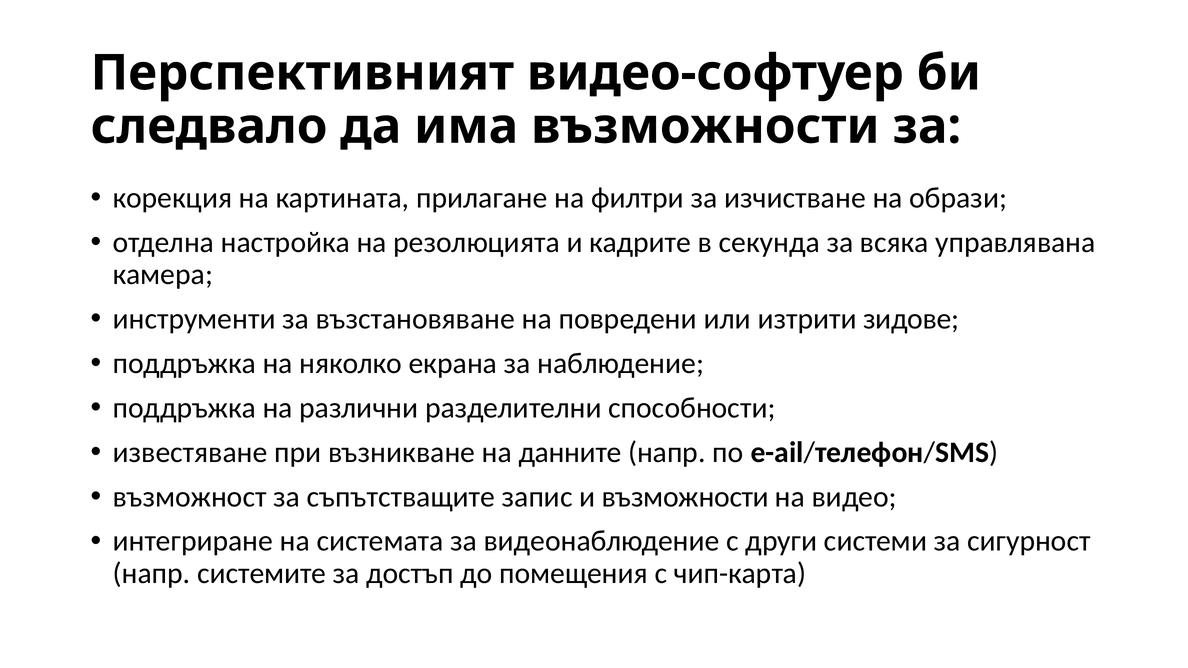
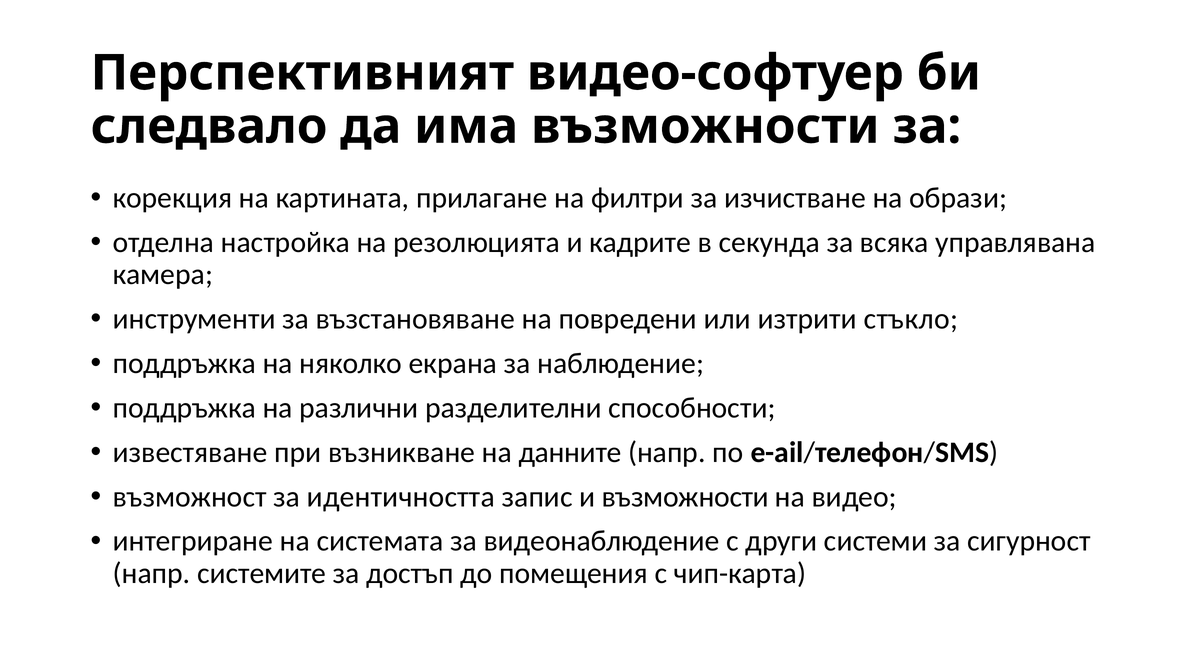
зидове: зидове -> стъкло
съпътстващите: съпътстващите -> идентичността
